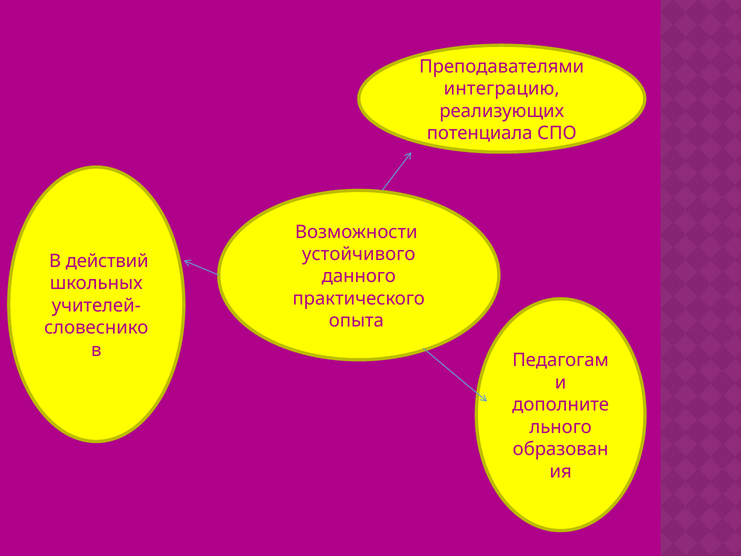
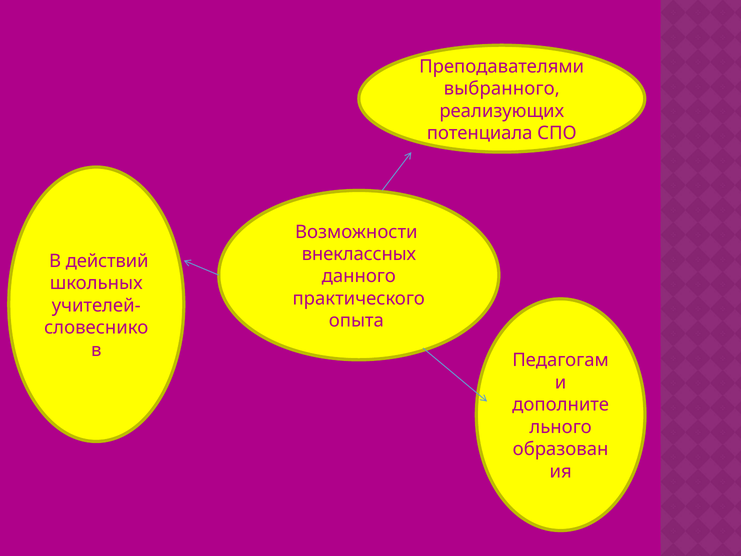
интеграцию: интеграцию -> выбранного
устойчивого: устойчивого -> внеклассных
